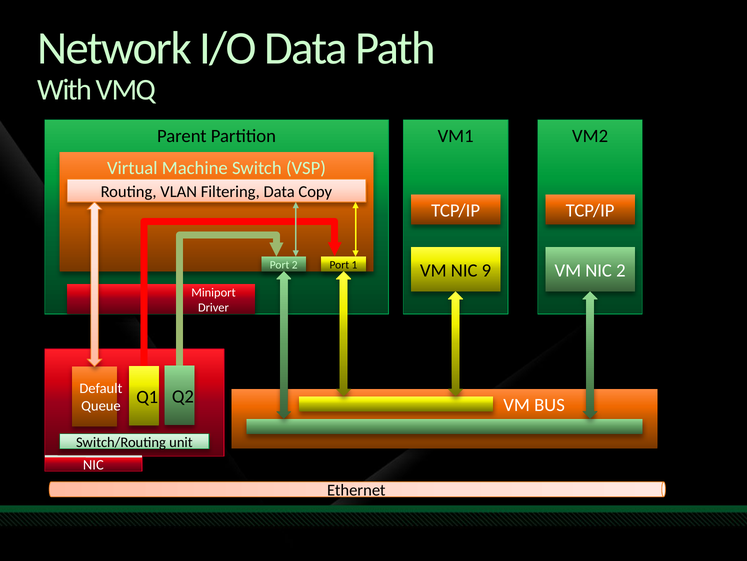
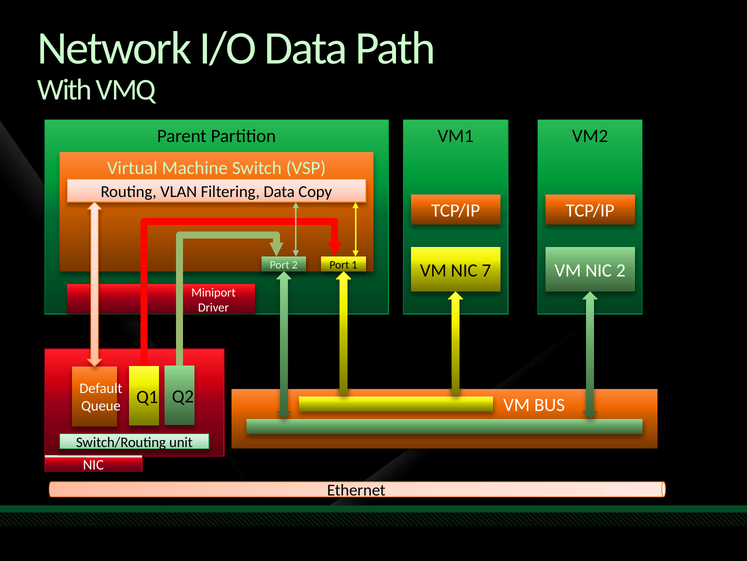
9: 9 -> 7
